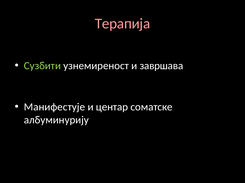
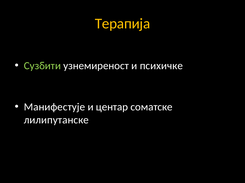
Терапија colour: pink -> yellow
завршава: завршава -> психичке
албуминурију: албуминурију -> лилипутанске
